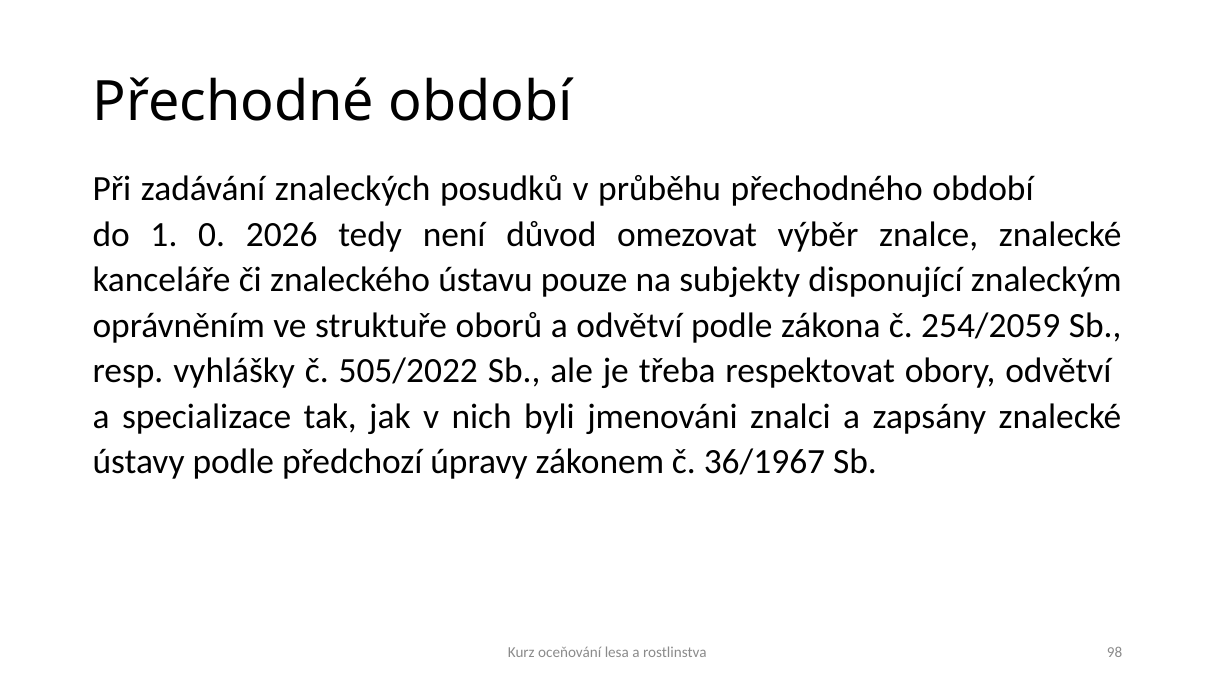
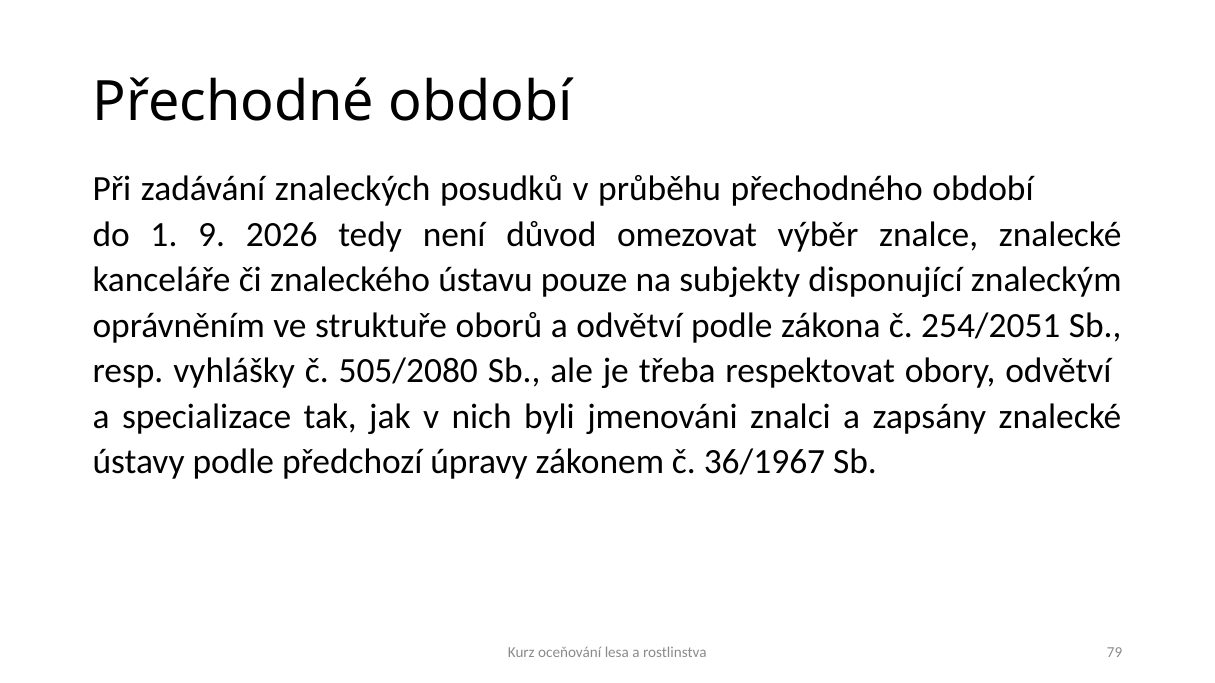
0: 0 -> 9
254/2059: 254/2059 -> 254/2051
505/2022: 505/2022 -> 505/2080
98: 98 -> 79
